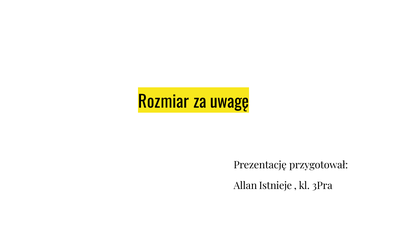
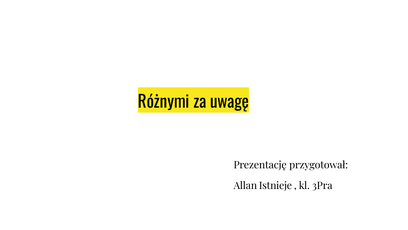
Rozmiar: Rozmiar -> Różnymi
